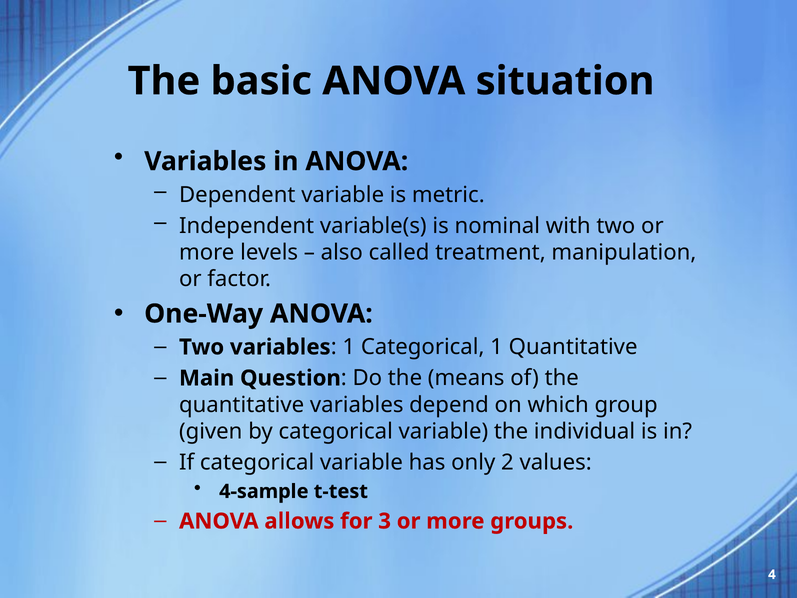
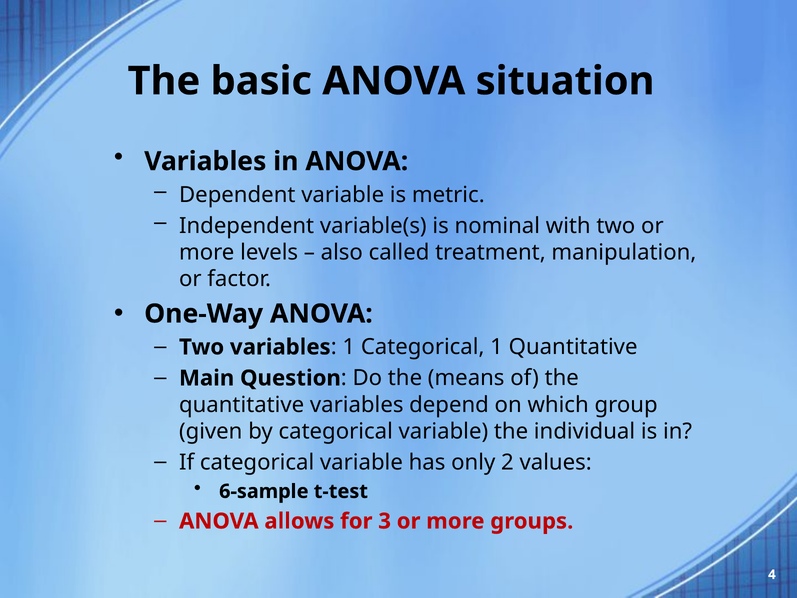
4-sample: 4-sample -> 6-sample
